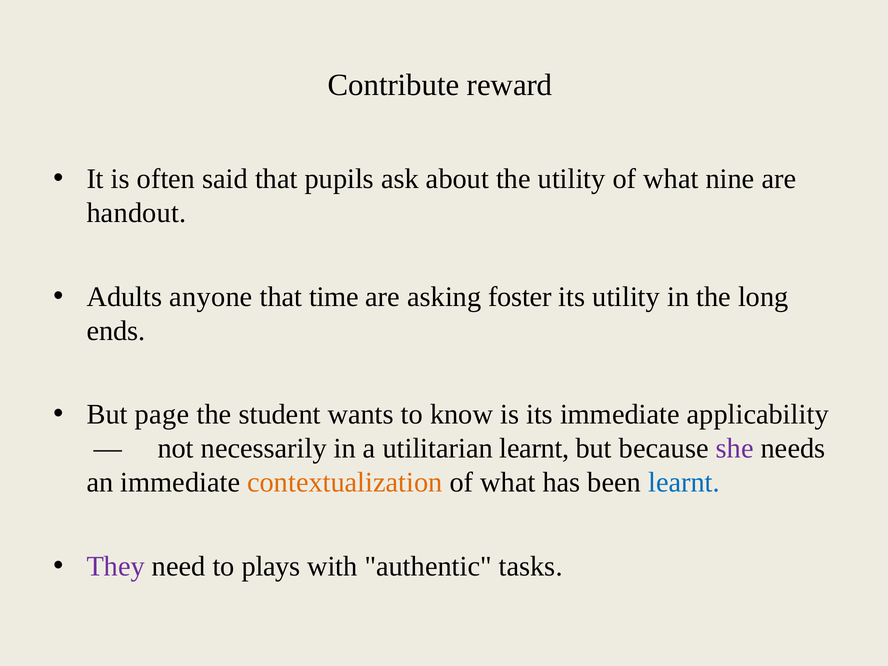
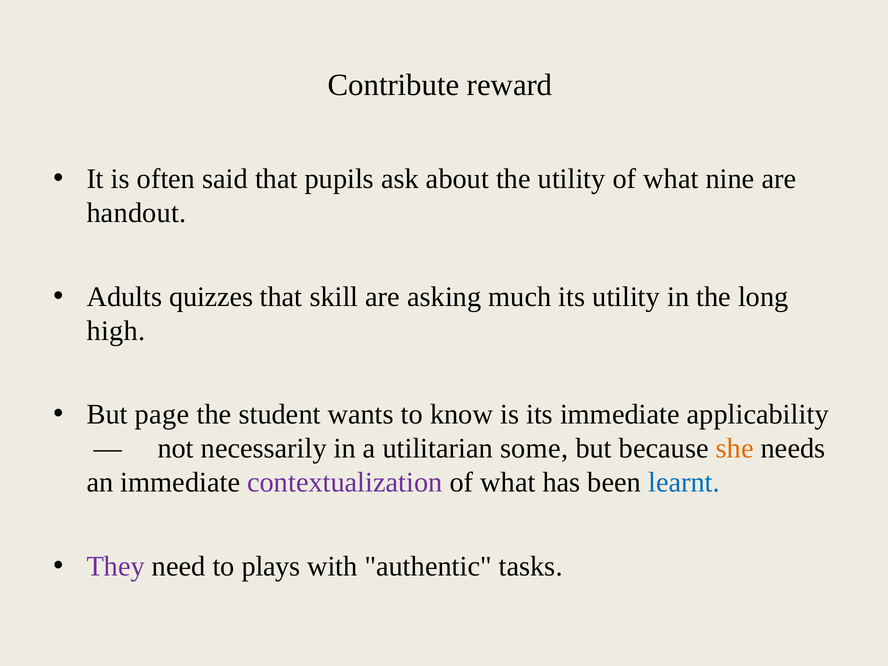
anyone: anyone -> quizzes
time: time -> skill
foster: foster -> much
ends: ends -> high
utilitarian learnt: learnt -> some
she colour: purple -> orange
contextualization colour: orange -> purple
